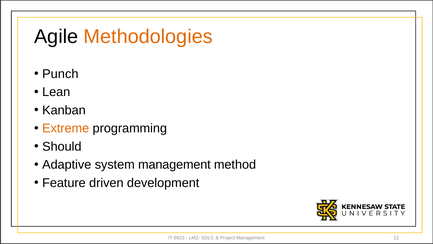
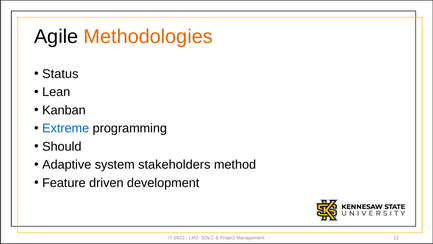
Punch: Punch -> Status
Extreme colour: orange -> blue
system management: management -> stakeholders
